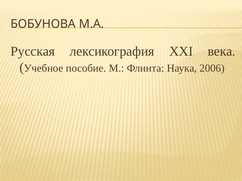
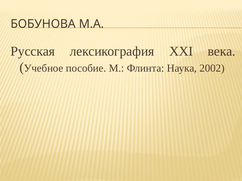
2006: 2006 -> 2002
